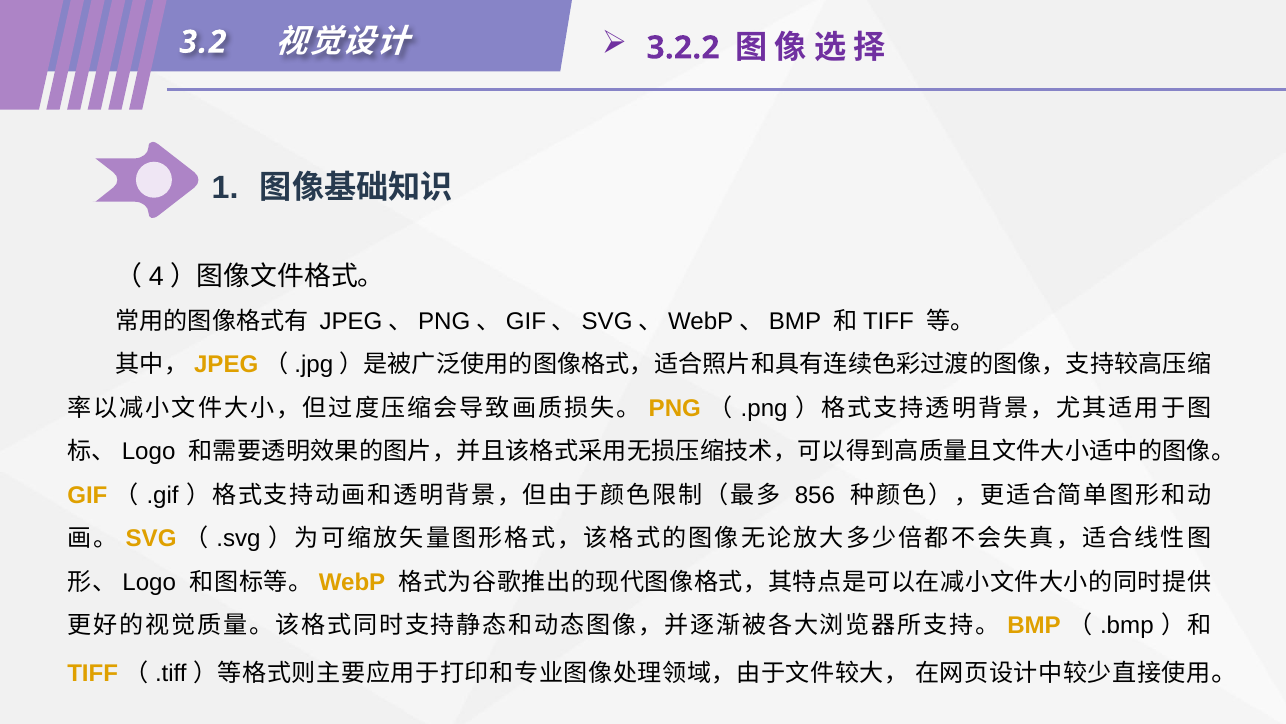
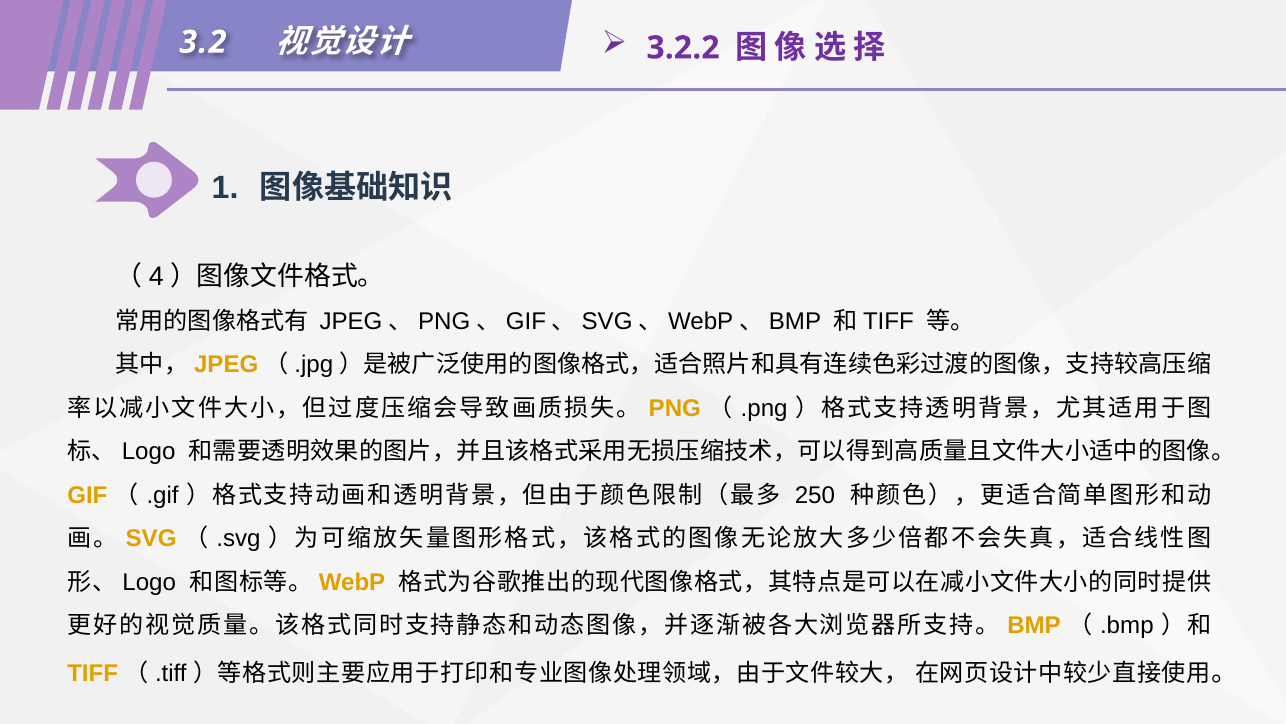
856: 856 -> 250
